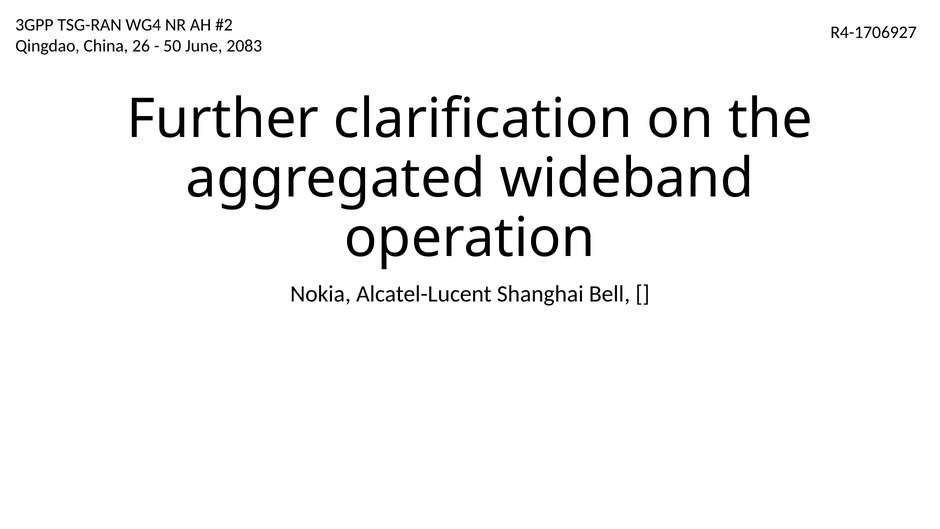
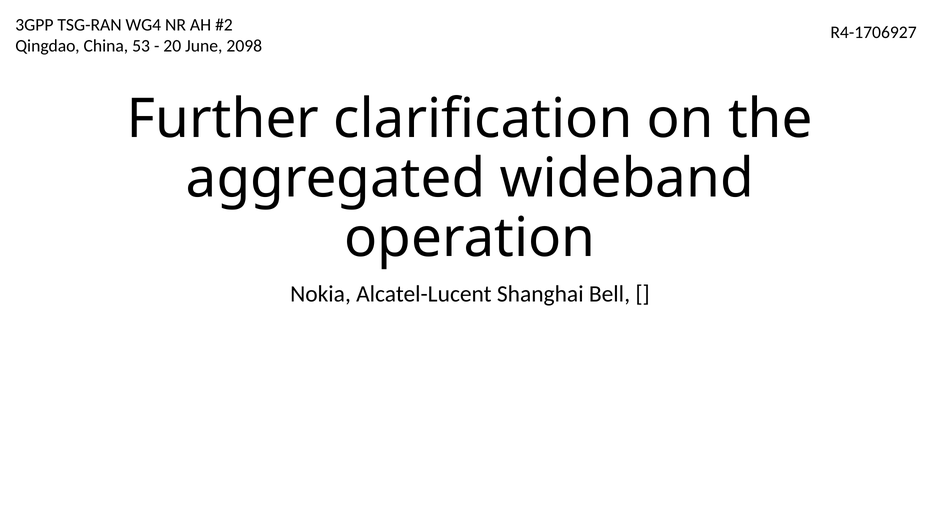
26: 26 -> 53
50: 50 -> 20
2083: 2083 -> 2098
